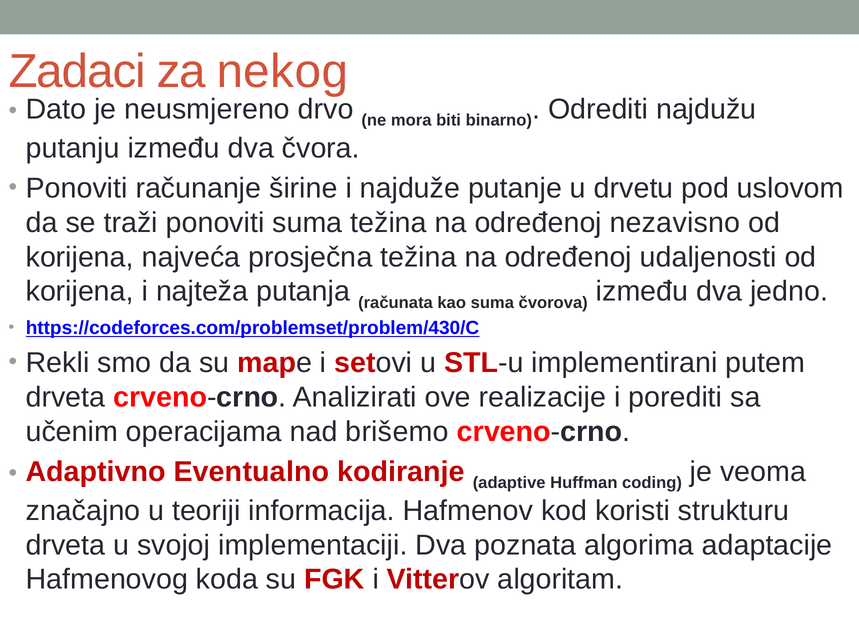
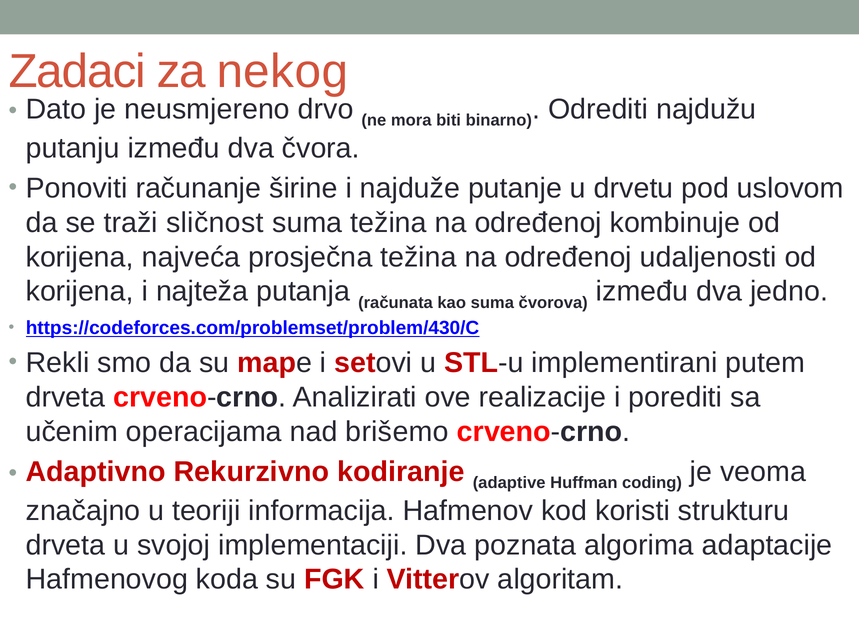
traži ponoviti: ponoviti -> sličnost
nezavisno: nezavisno -> kombinuje
Eventualno: Eventualno -> Rekurzivno
